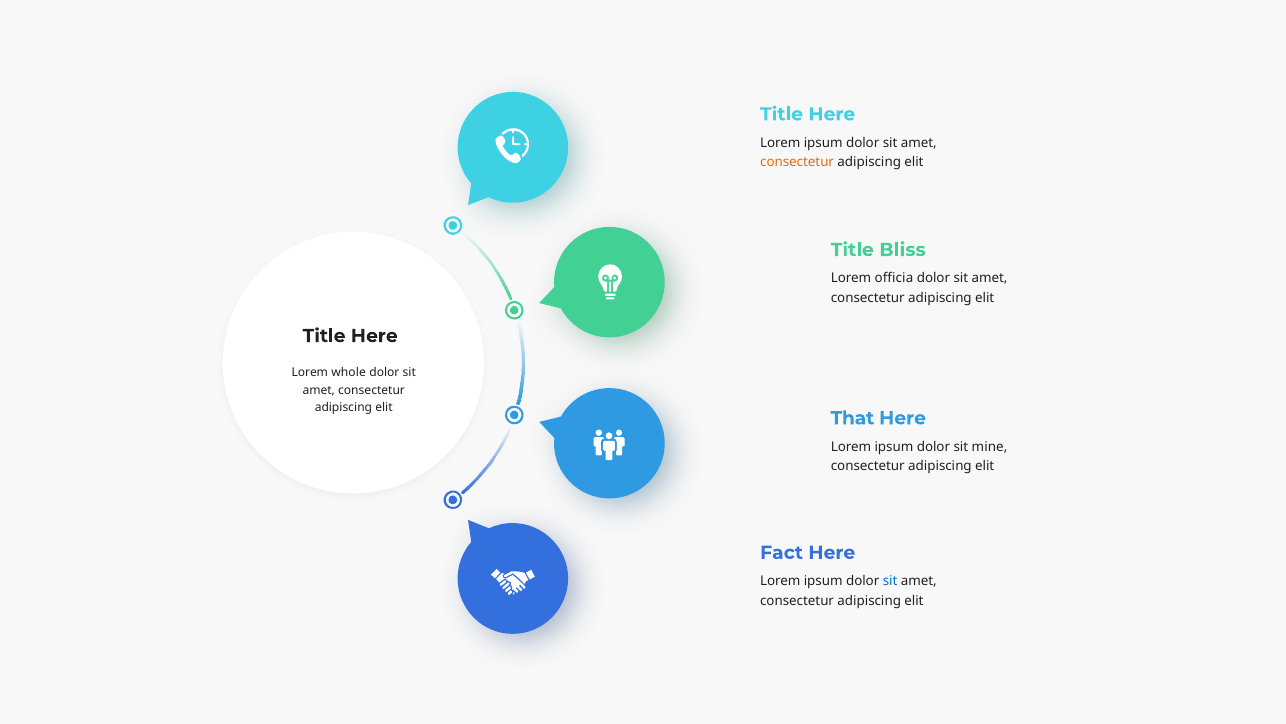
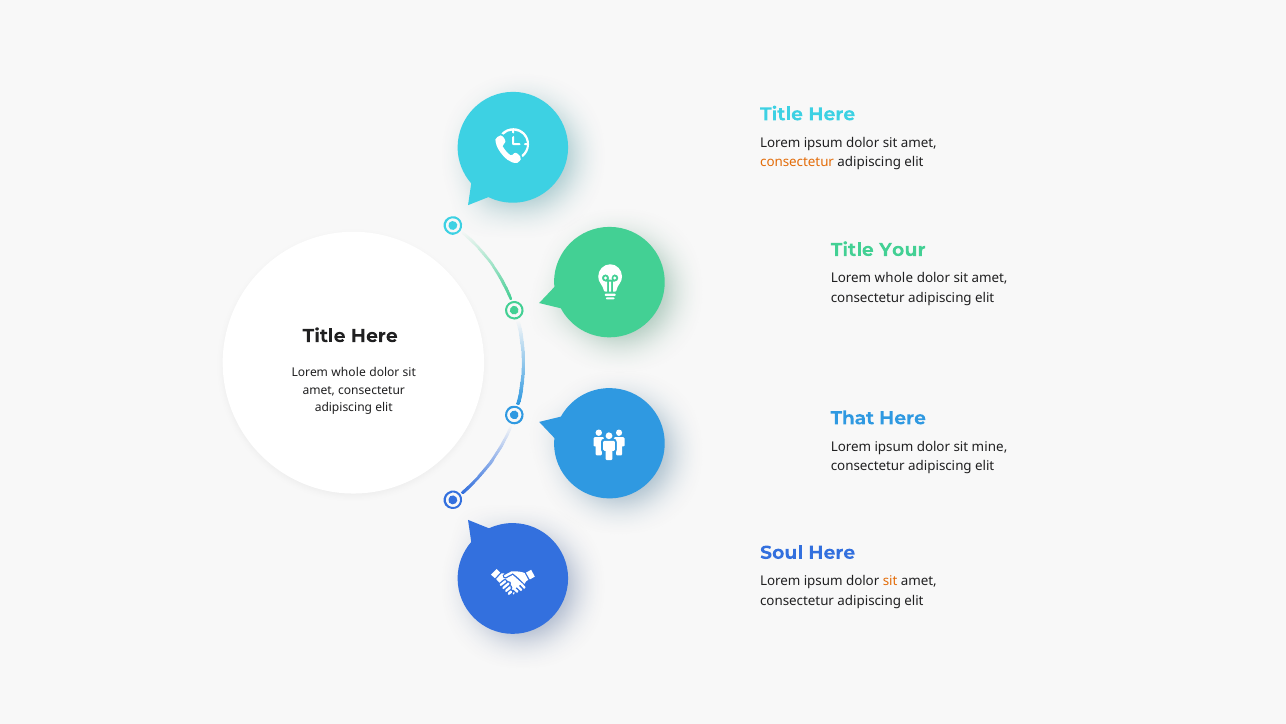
Bliss: Bliss -> Your
officia at (894, 278): officia -> whole
Fact: Fact -> Soul
sit at (890, 581) colour: blue -> orange
